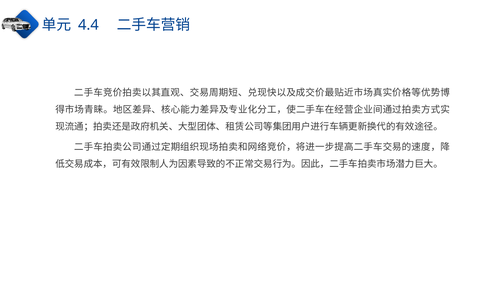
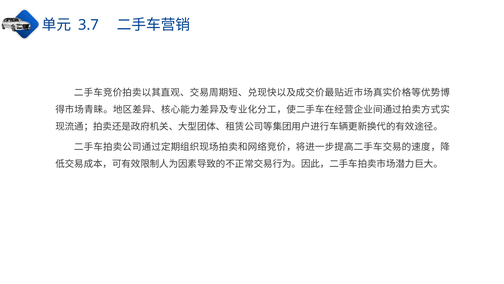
4.4: 4.4 -> 3.7
